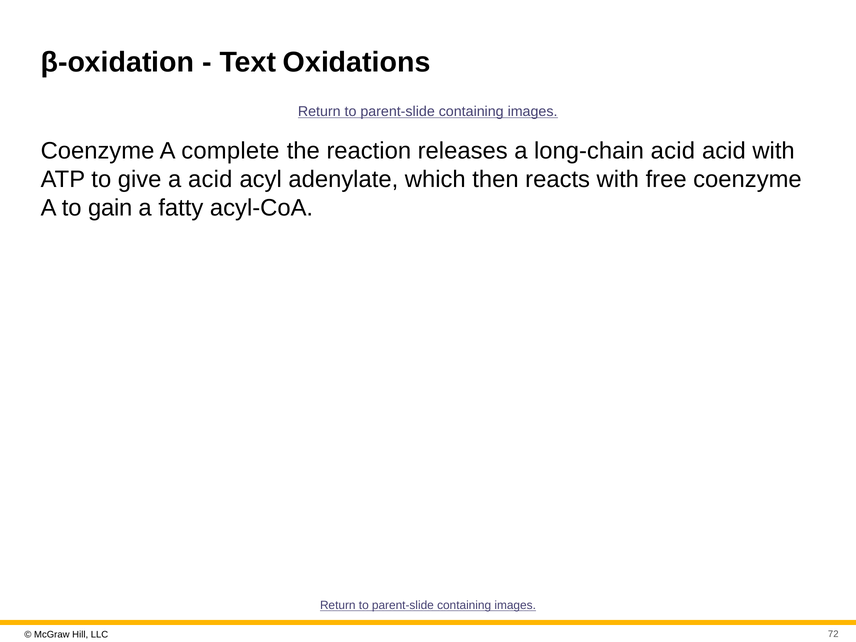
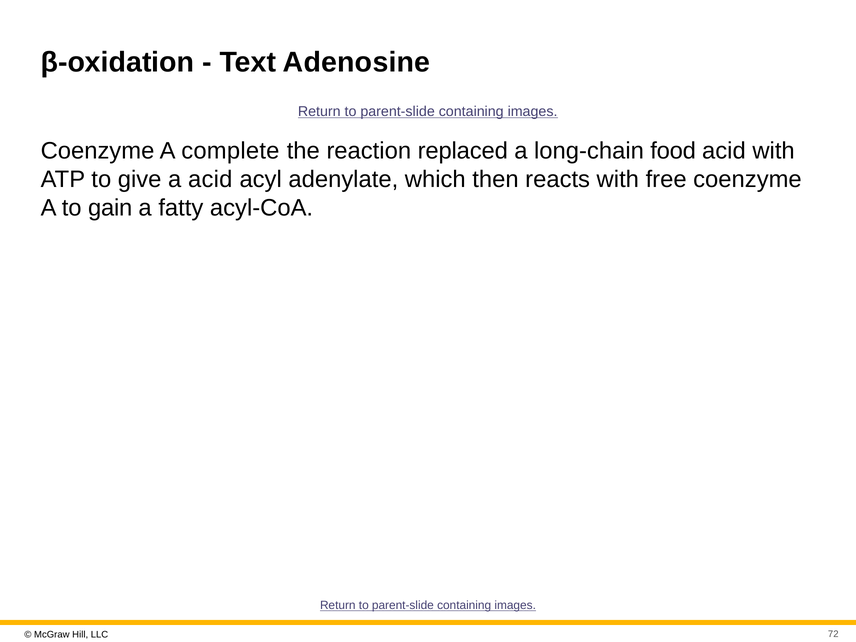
Oxidations: Oxidations -> Adenosine
releases: releases -> replaced
long-chain acid: acid -> food
